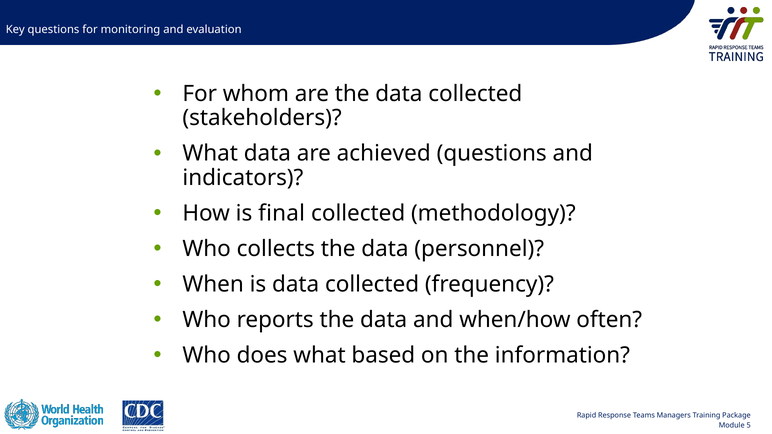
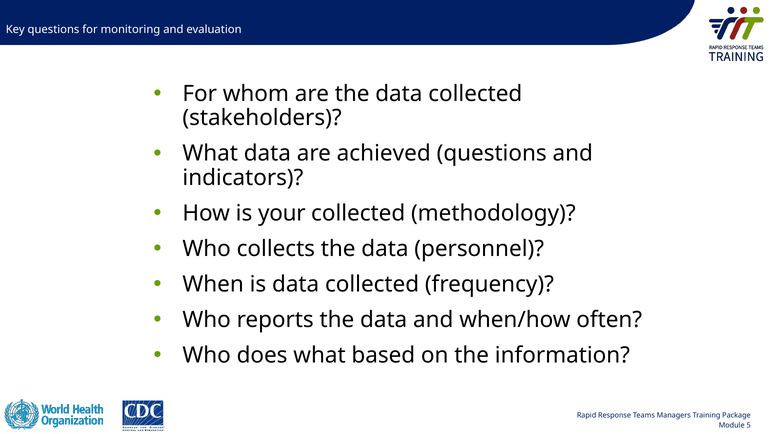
final: final -> your
